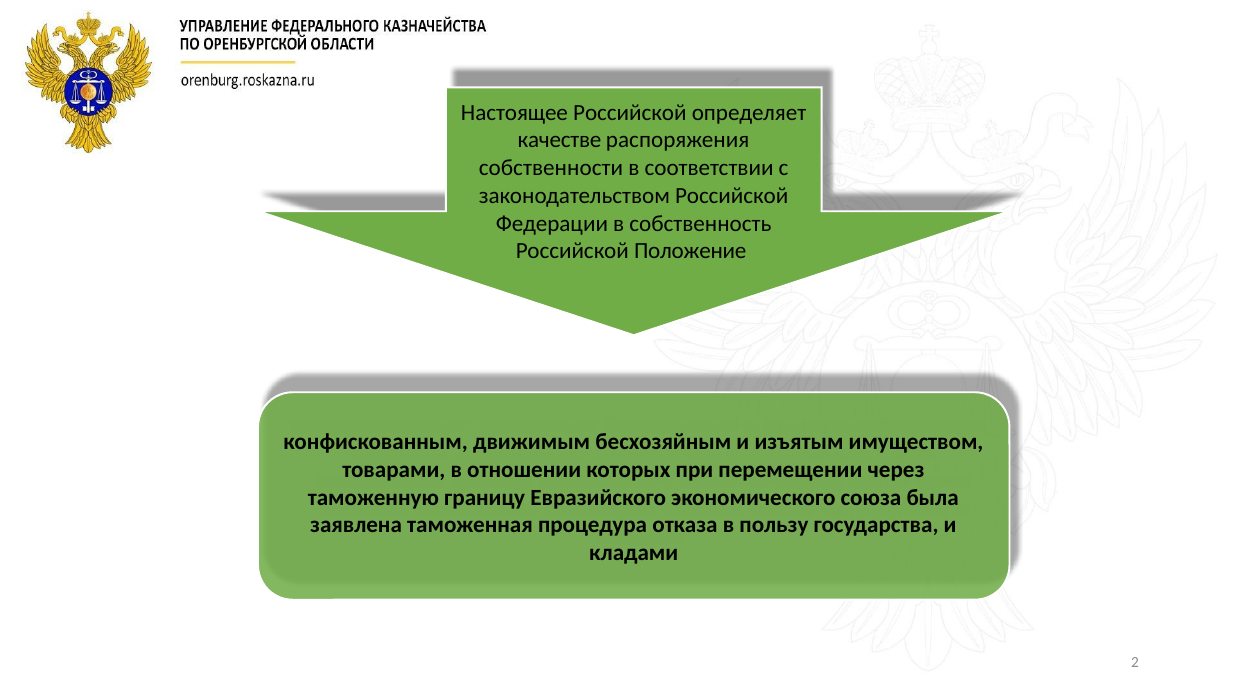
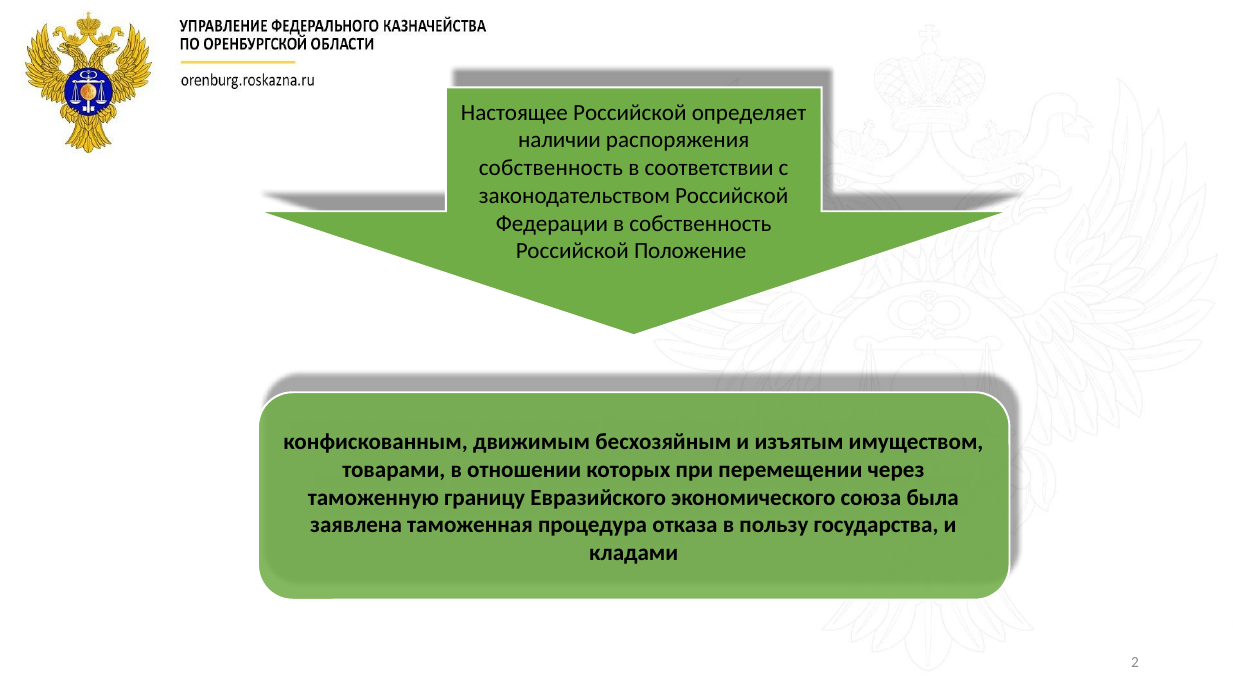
качестве: качестве -> наличии
собственности at (551, 168): собственности -> собственность
